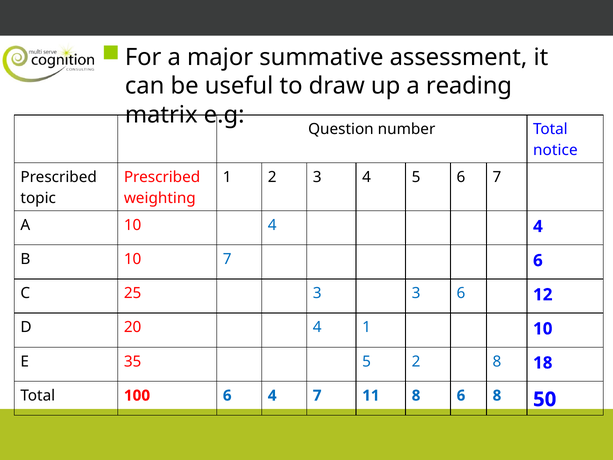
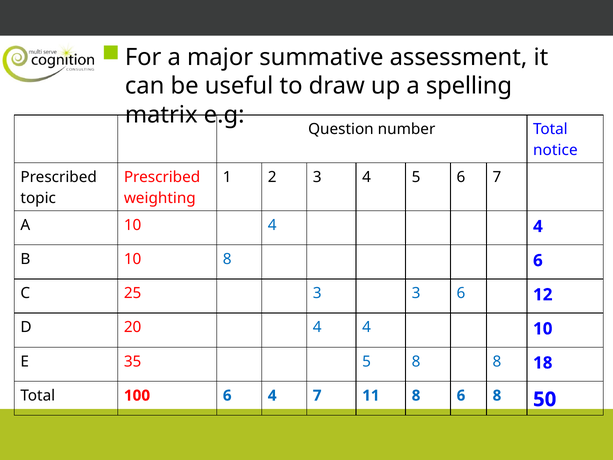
reading: reading -> spelling
10 7: 7 -> 8
20 4 1: 1 -> 4
5 2: 2 -> 8
